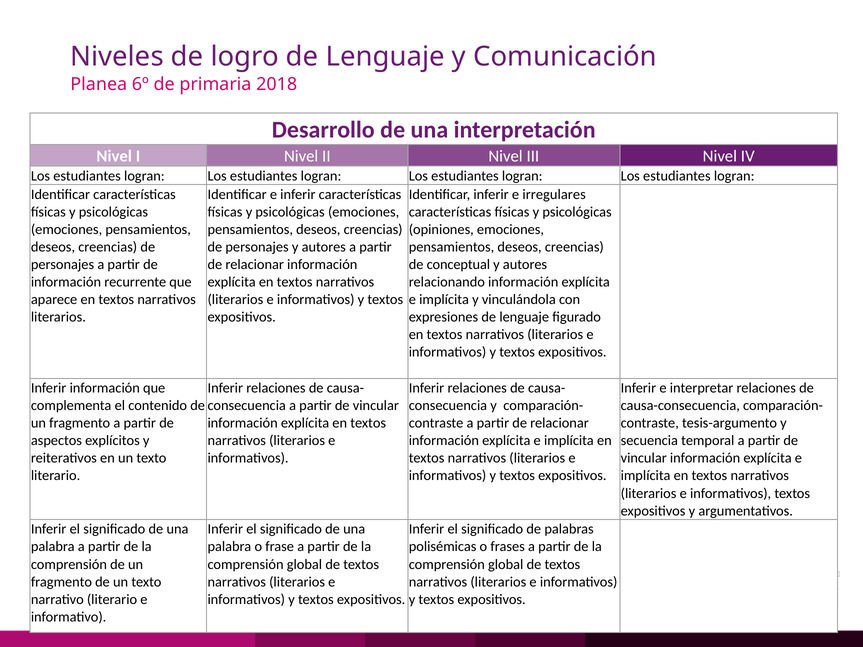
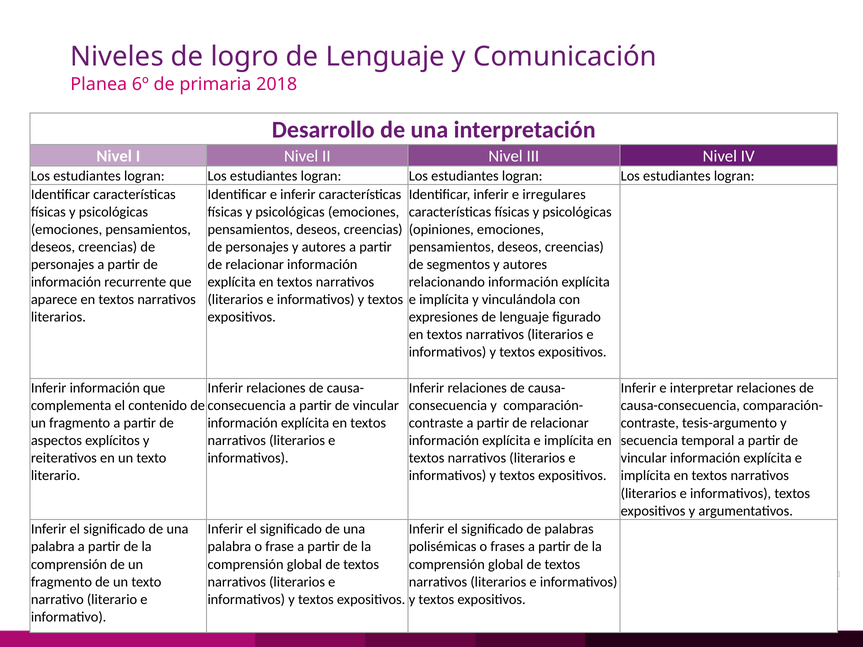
conceptual: conceptual -> segmentos
